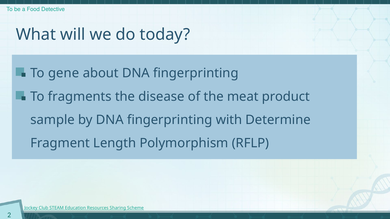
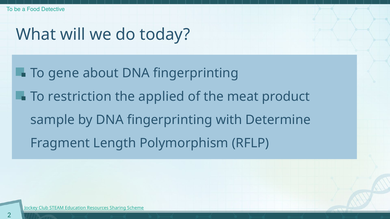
fragments: fragments -> restriction
disease: disease -> applied
